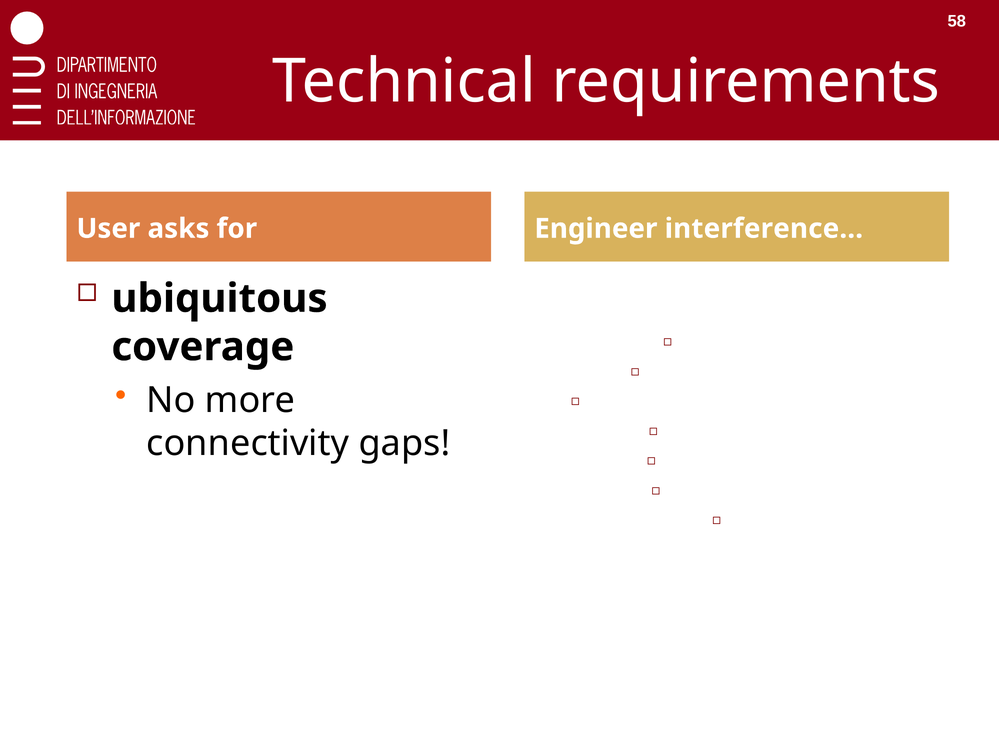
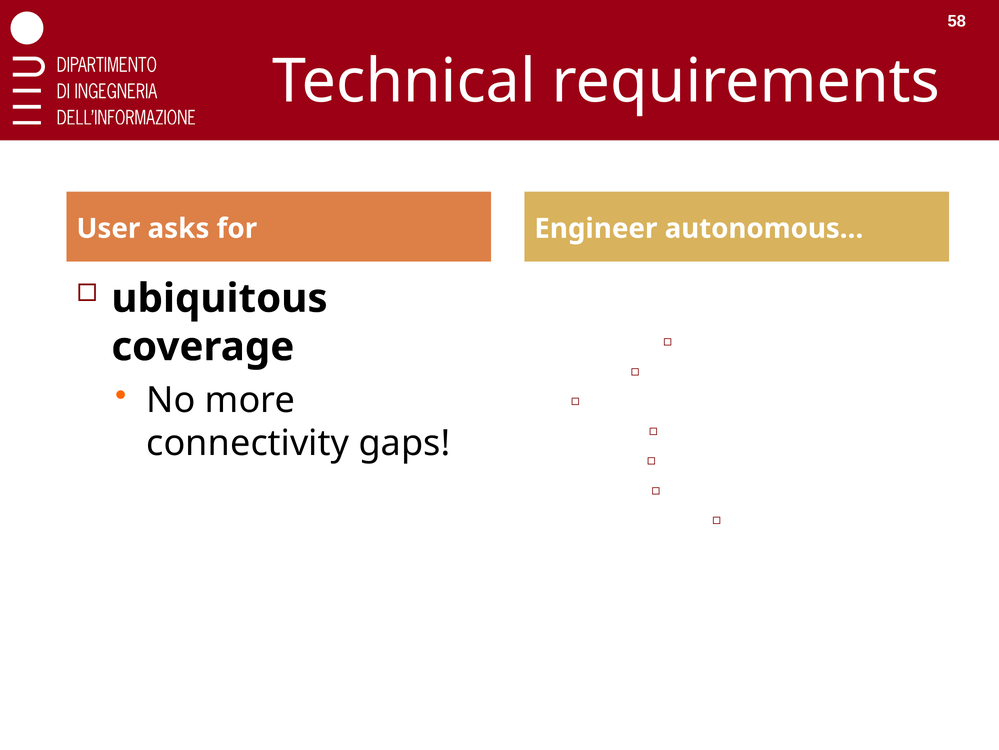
interference…: interference… -> autonomous…
